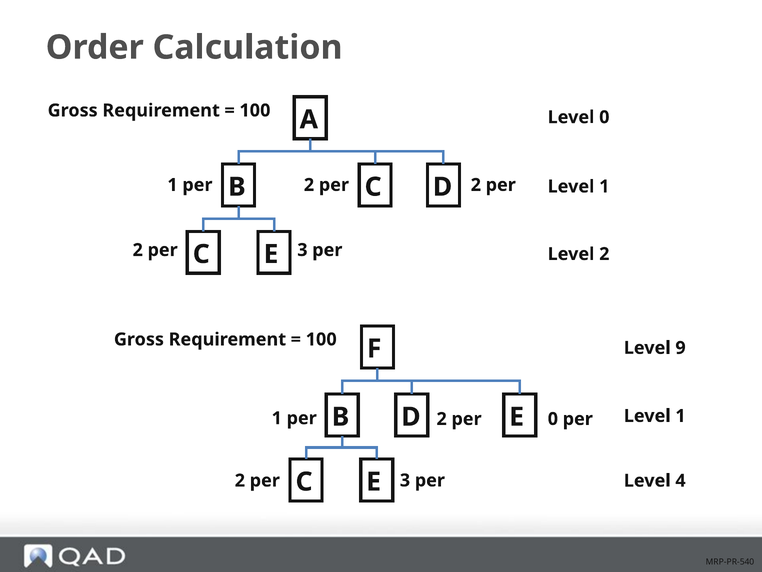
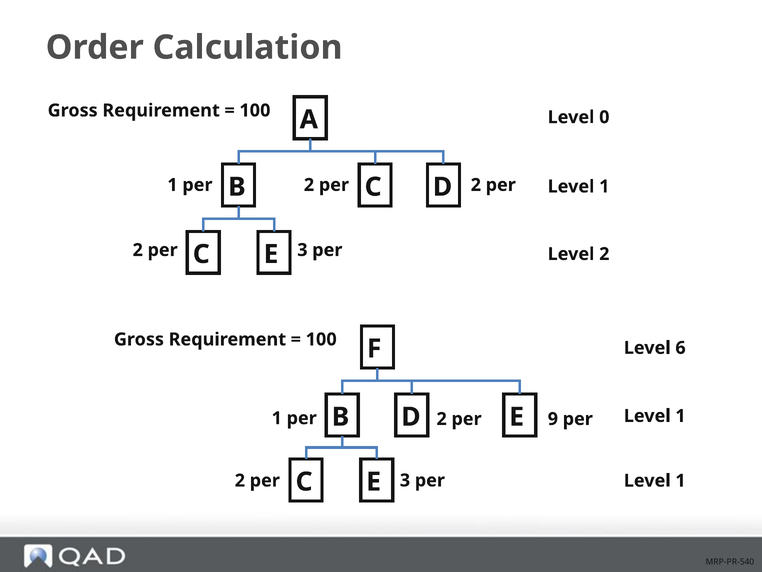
9: 9 -> 6
per 0: 0 -> 9
4 at (681, 480): 4 -> 1
